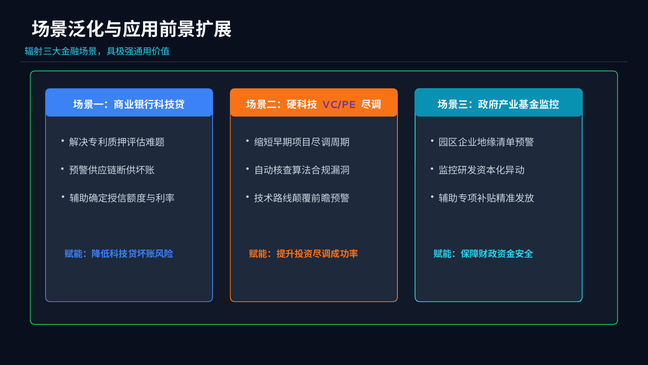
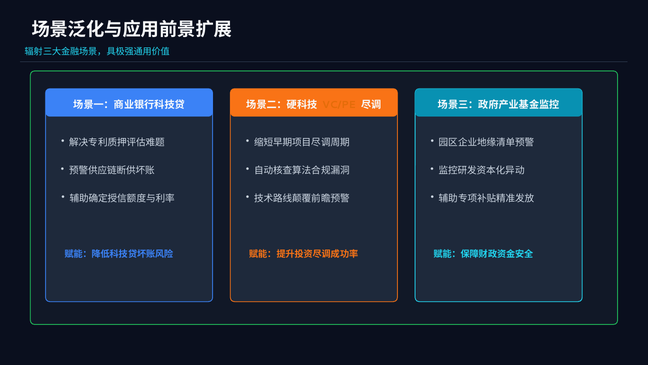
VC/PE colour: purple -> orange
